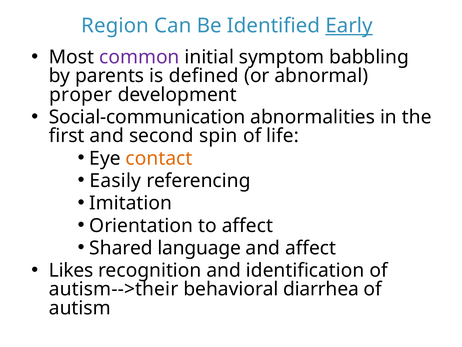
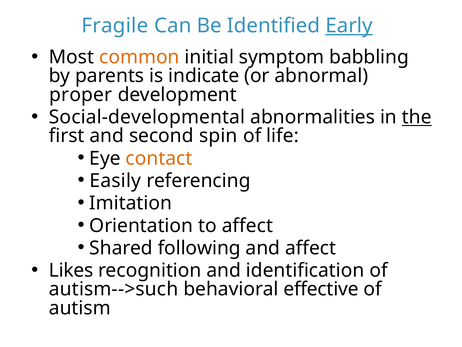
Region: Region -> Fragile
common colour: purple -> orange
defined: defined -> indicate
Social-communication: Social-communication -> Social-developmental
the underline: none -> present
language: language -> following
autism-->their: autism-->their -> autism-->such
diarrhea: diarrhea -> effective
